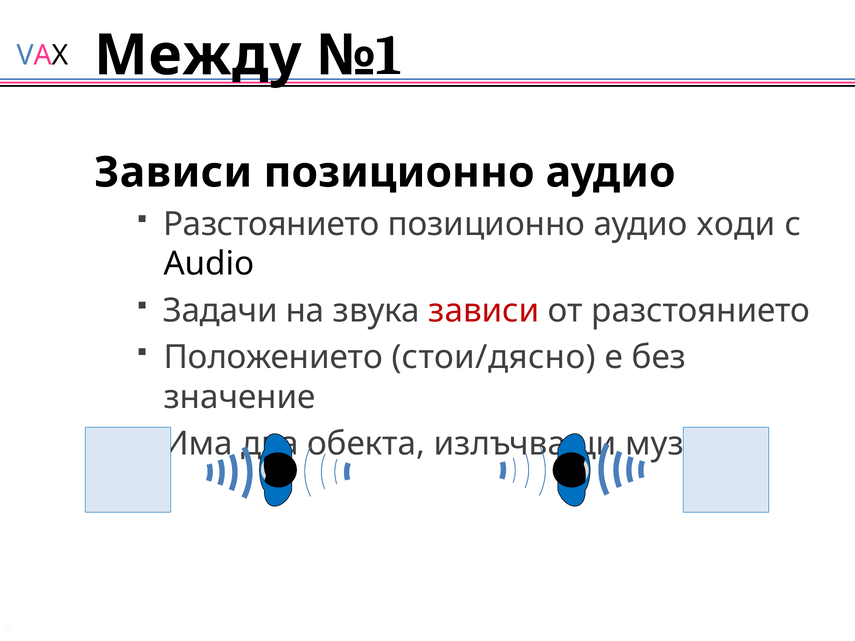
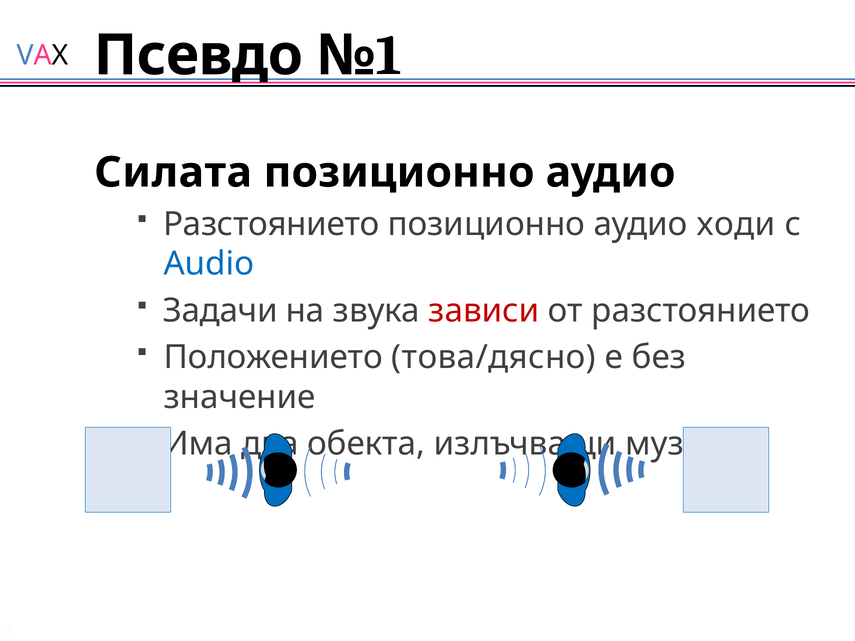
Между: Между -> Псевдо
Зависи at (173, 173): Зависи -> Силата
Audio colour: black -> blue
стои/дясно: стои/дясно -> това/дясно
